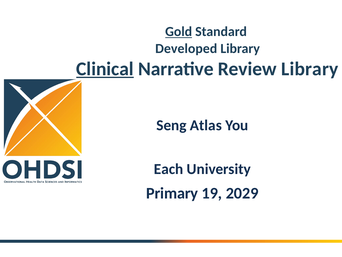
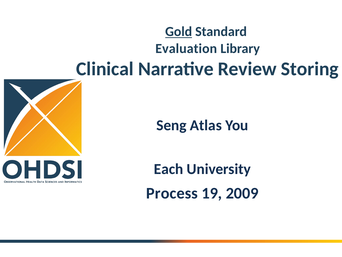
Developed: Developed -> Evaluation
Clinical underline: present -> none
Review Library: Library -> Storing
Primary: Primary -> Process
2029: 2029 -> 2009
